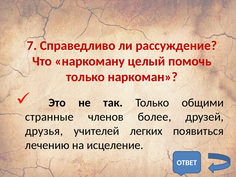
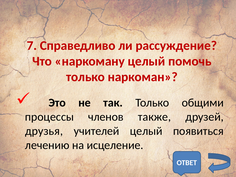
странные: странные -> процессы
более: более -> также
учителей легких: легких -> целый
